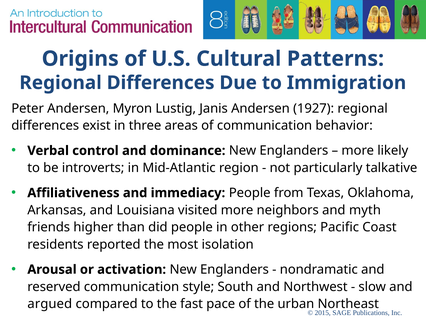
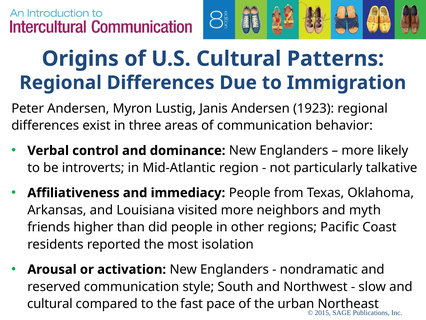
1927: 1927 -> 1923
argued at (50, 303): argued -> cultural
